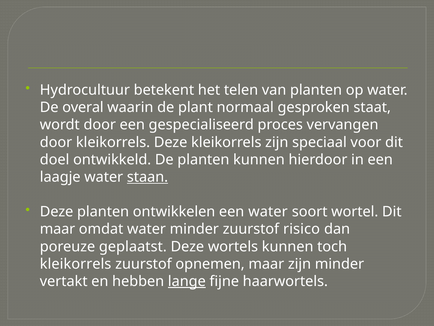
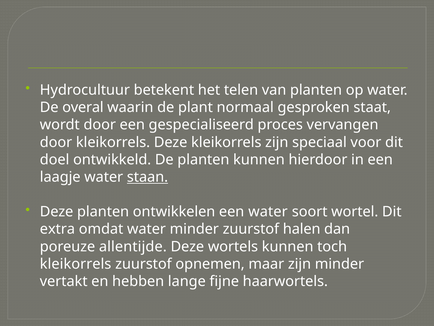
maar at (57, 229): maar -> extra
risico: risico -> halen
geplaatst: geplaatst -> allentijde
lange underline: present -> none
